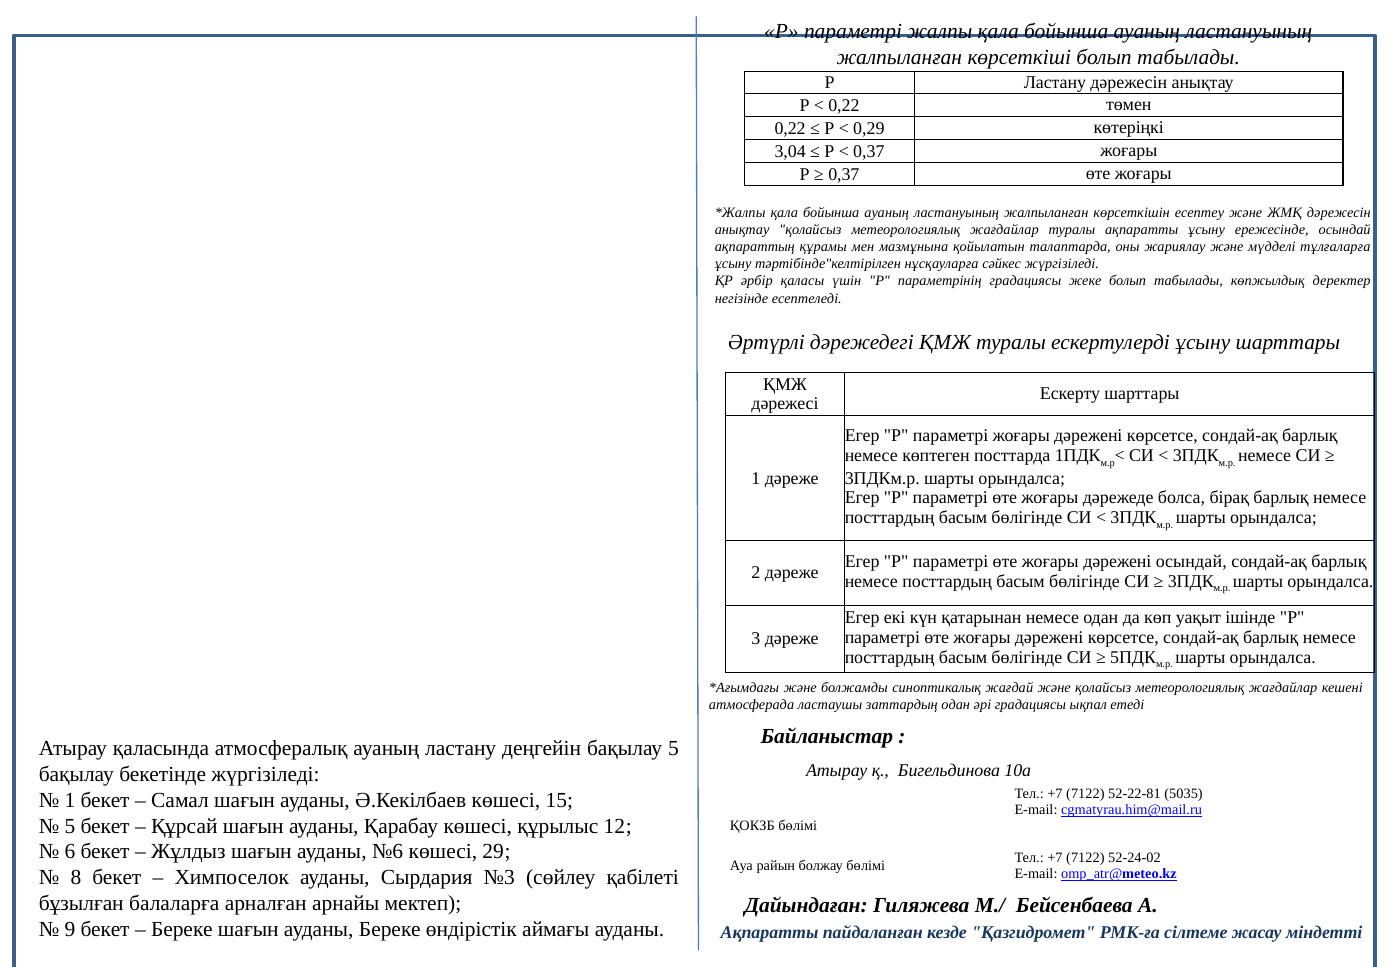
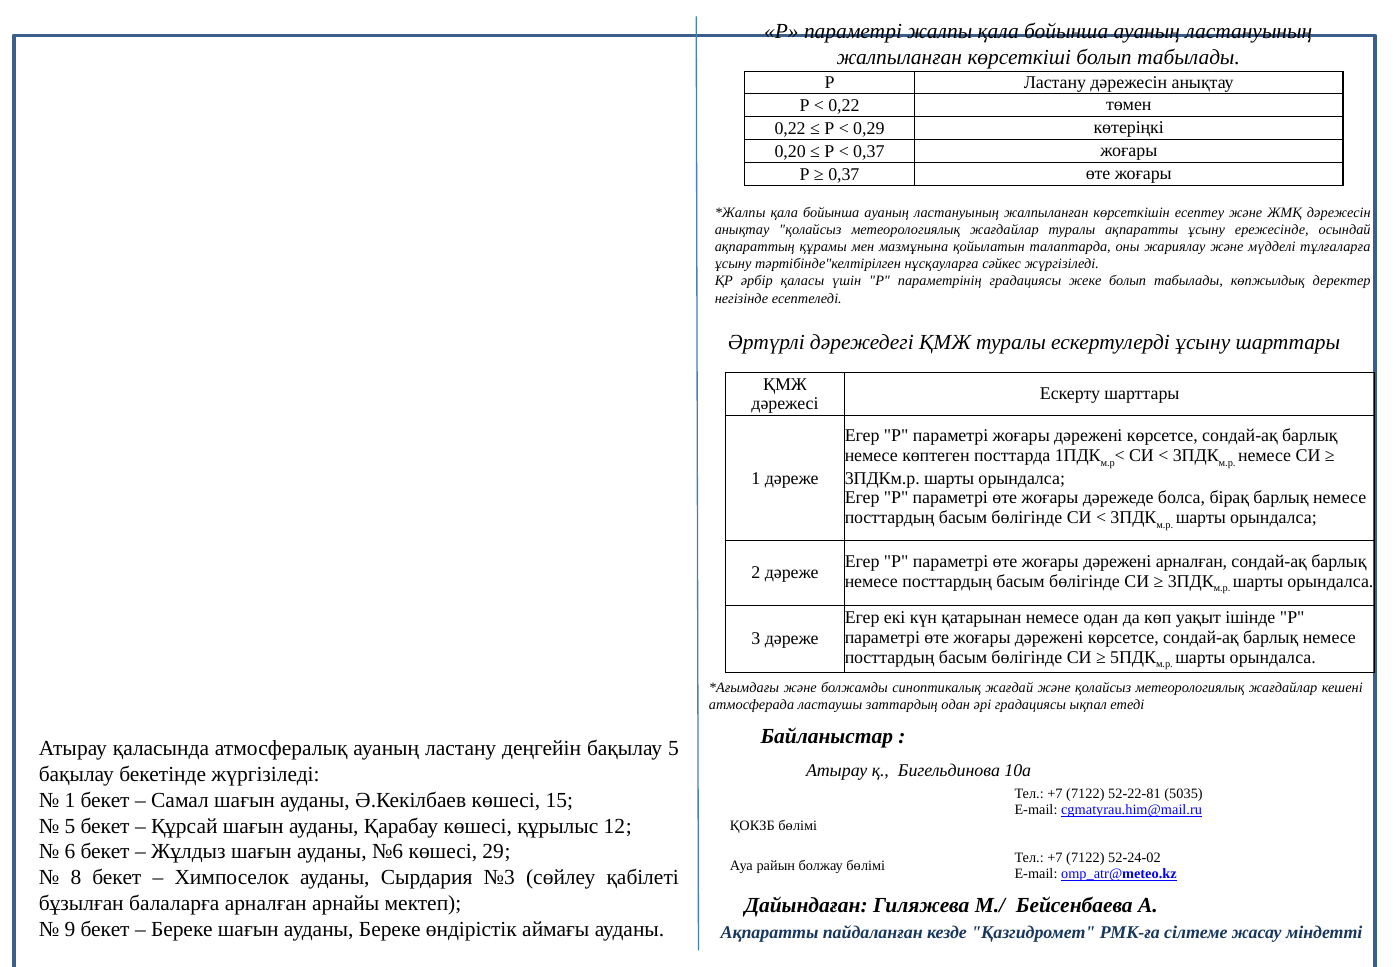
3,04: 3,04 -> 0,20
дәрежені осындай: осындай -> арналған
